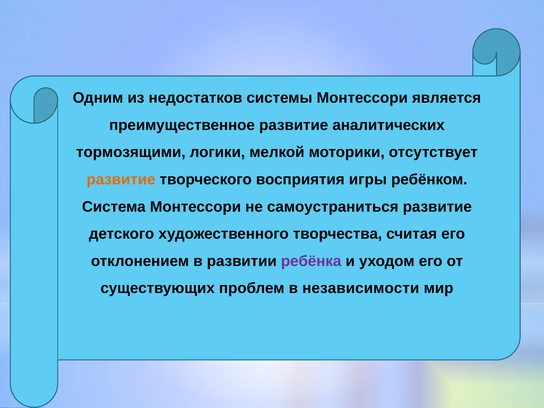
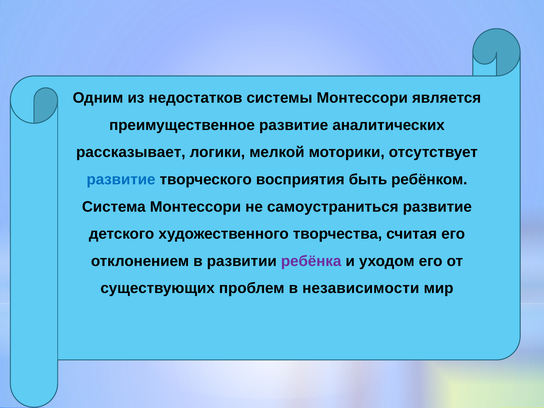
тормозящими: тормозящими -> рассказывает
развитие at (121, 179) colour: orange -> blue
игры: игры -> быть
